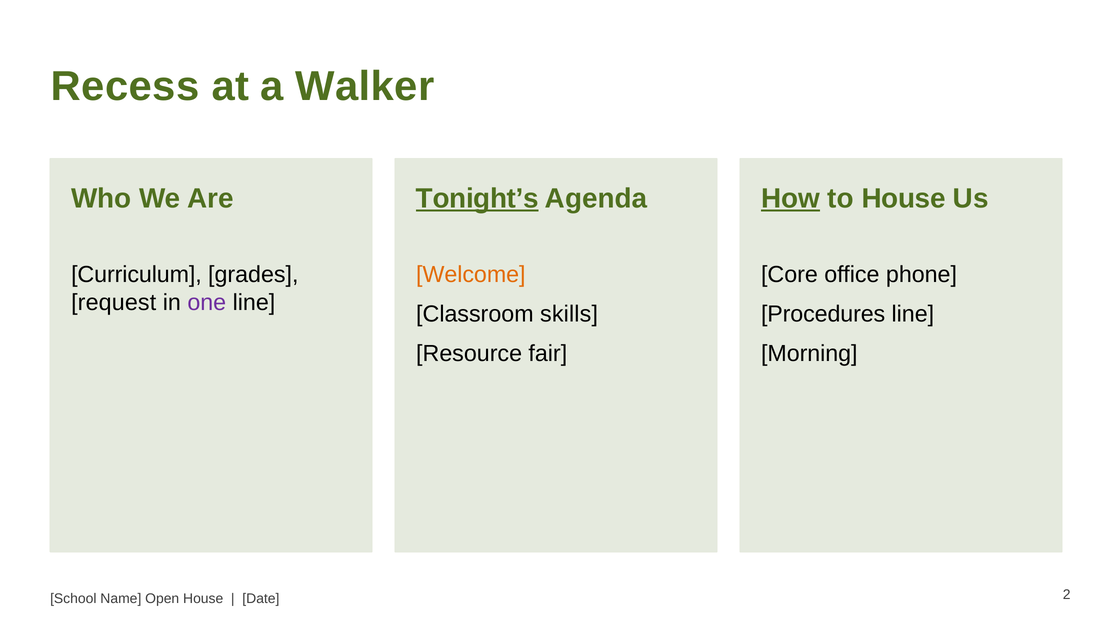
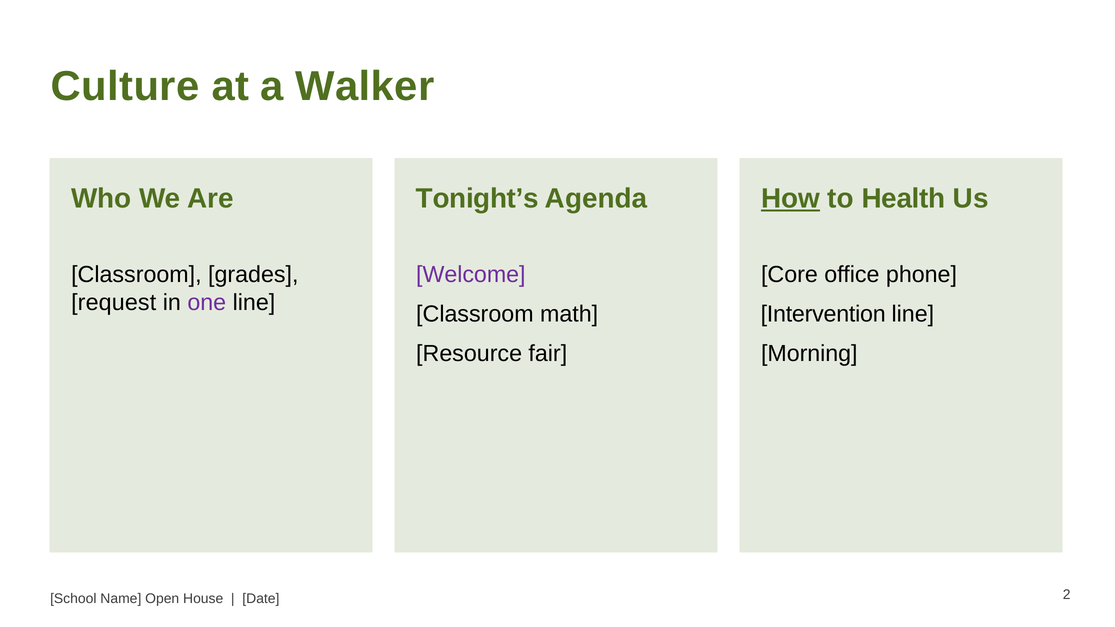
Recess: Recess -> Culture
Tonight’s underline: present -> none
to House: House -> Health
Curriculum at (136, 275): Curriculum -> Classroom
Welcome colour: orange -> purple
skills: skills -> math
Procedures: Procedures -> Intervention
